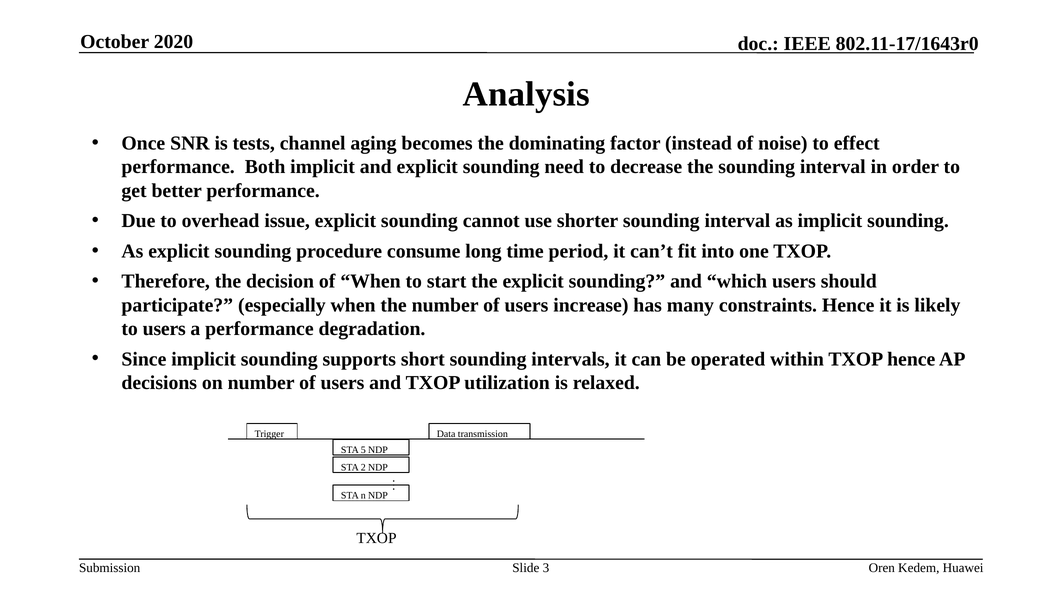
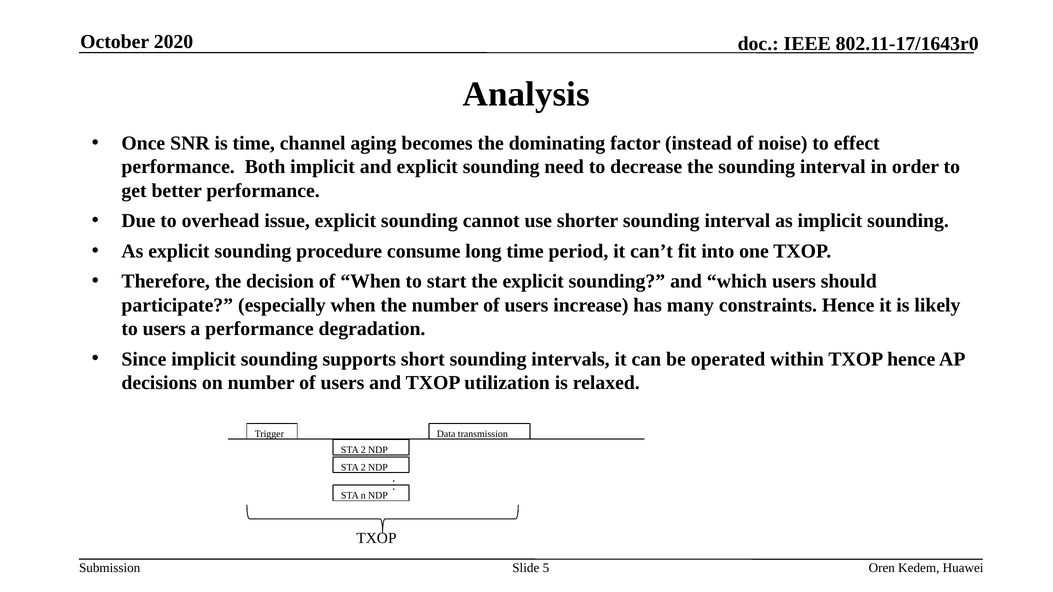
is tests: tests -> time
5 at (363, 450): 5 -> 2
3: 3 -> 5
